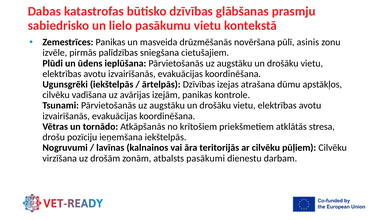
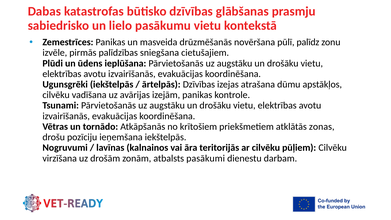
asinis: asinis -> palīdz
stresa: stresa -> zonas
